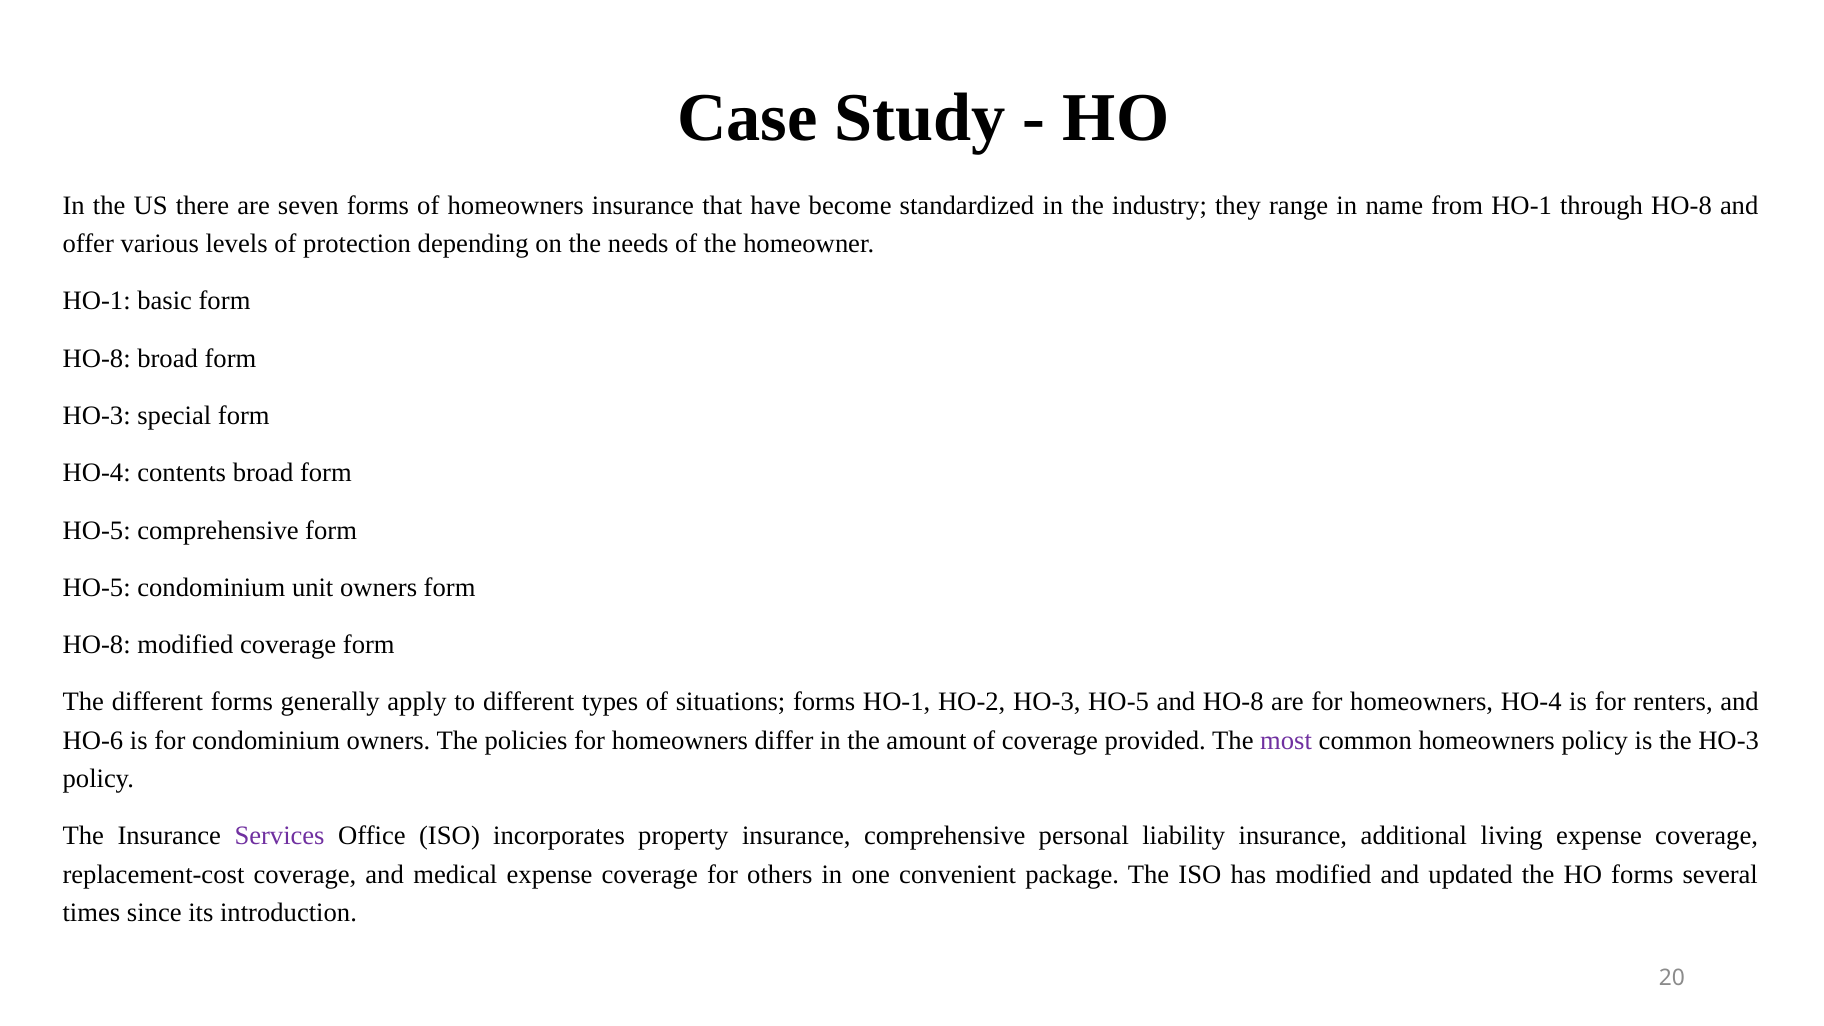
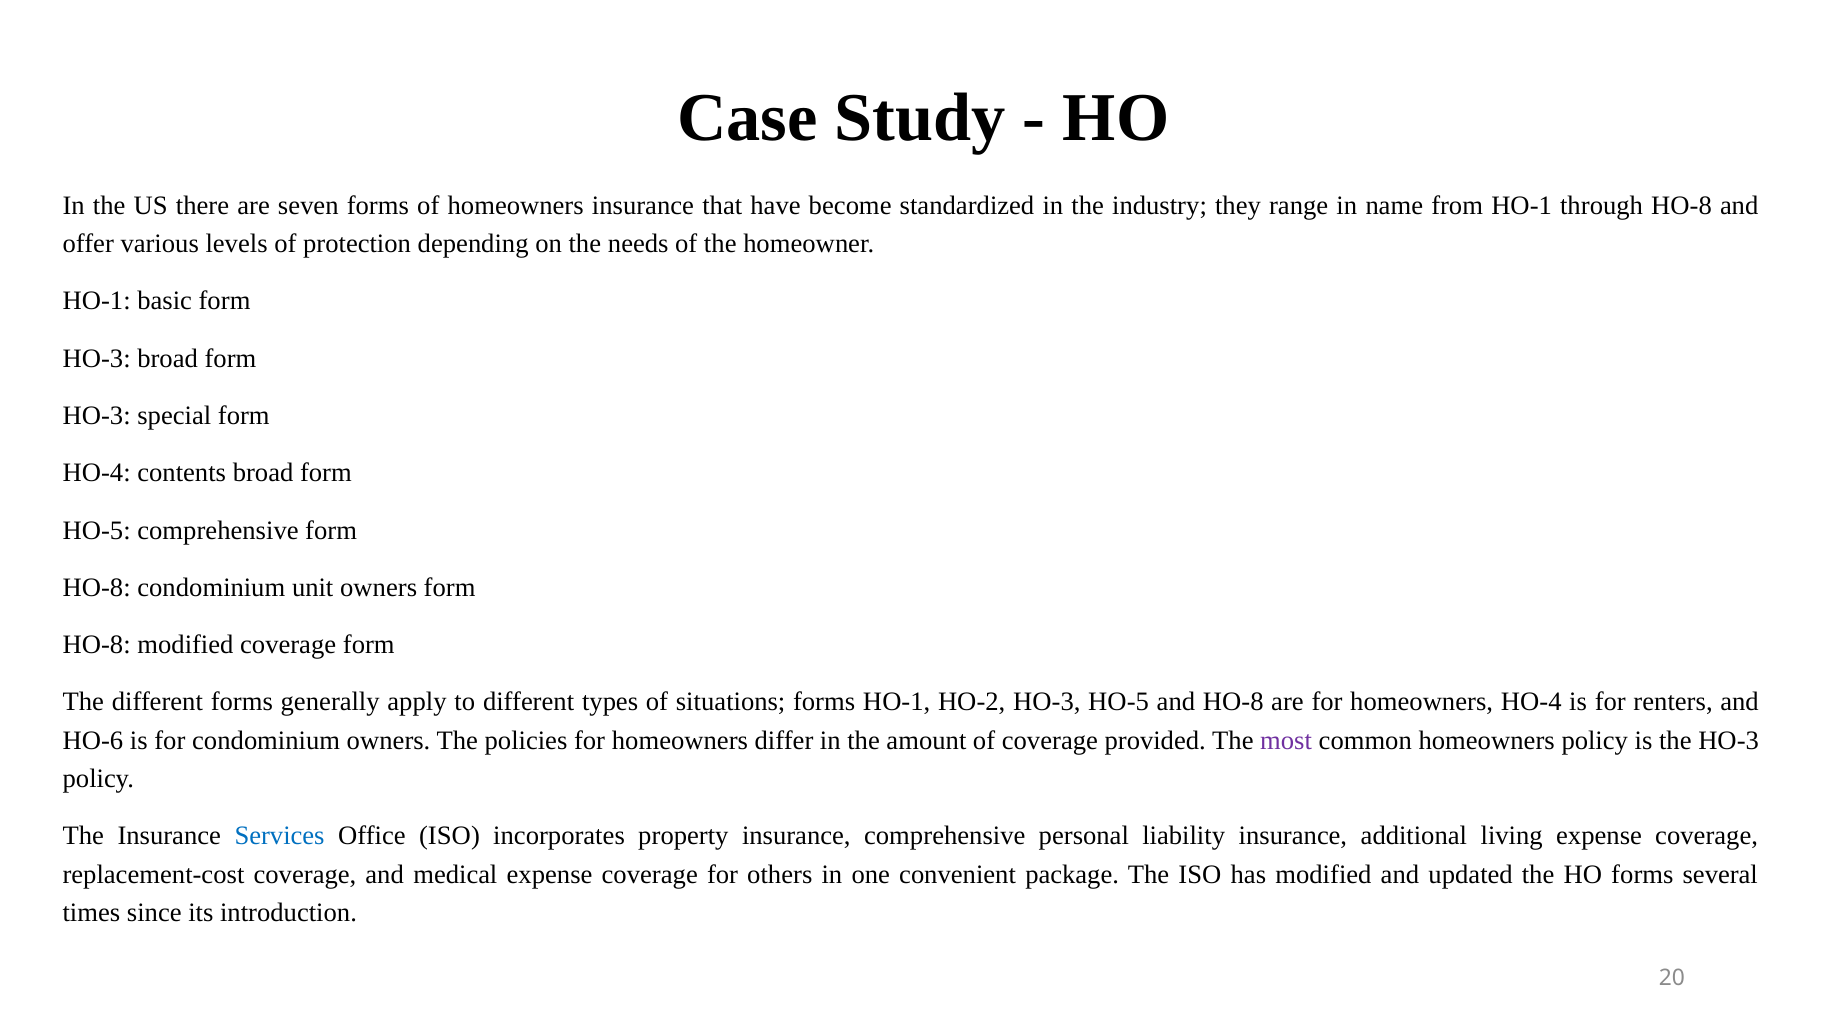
HO-8 at (97, 358): HO-8 -> HO-3
HO-5 at (97, 588): HO-5 -> HO-8
Services colour: purple -> blue
